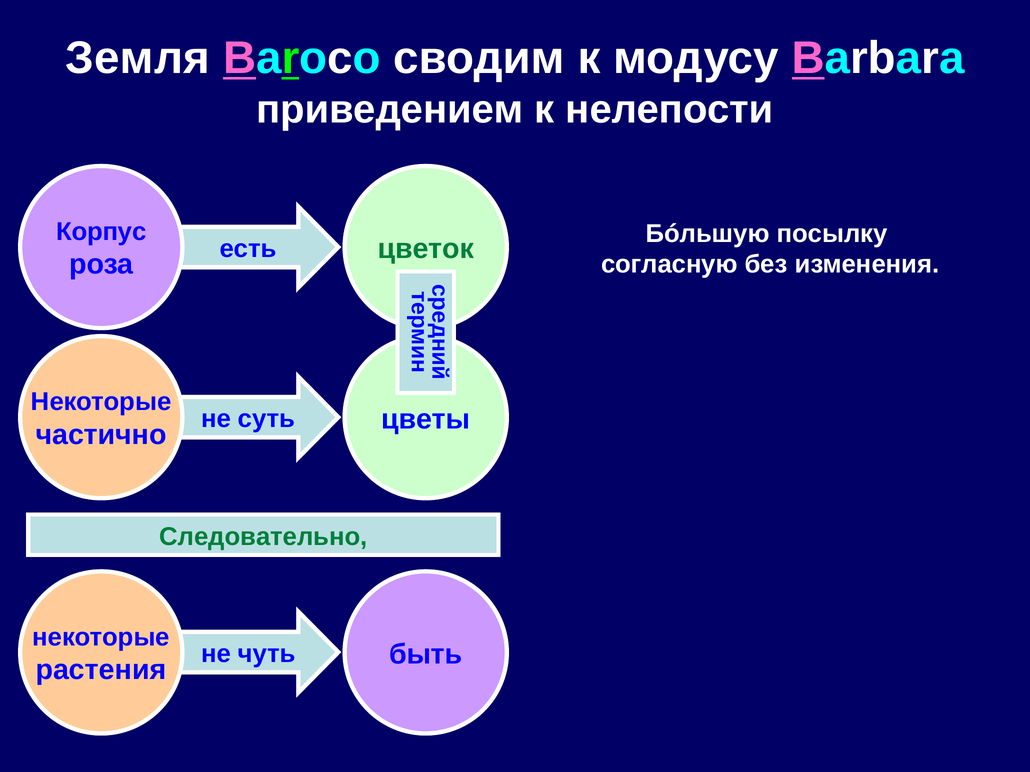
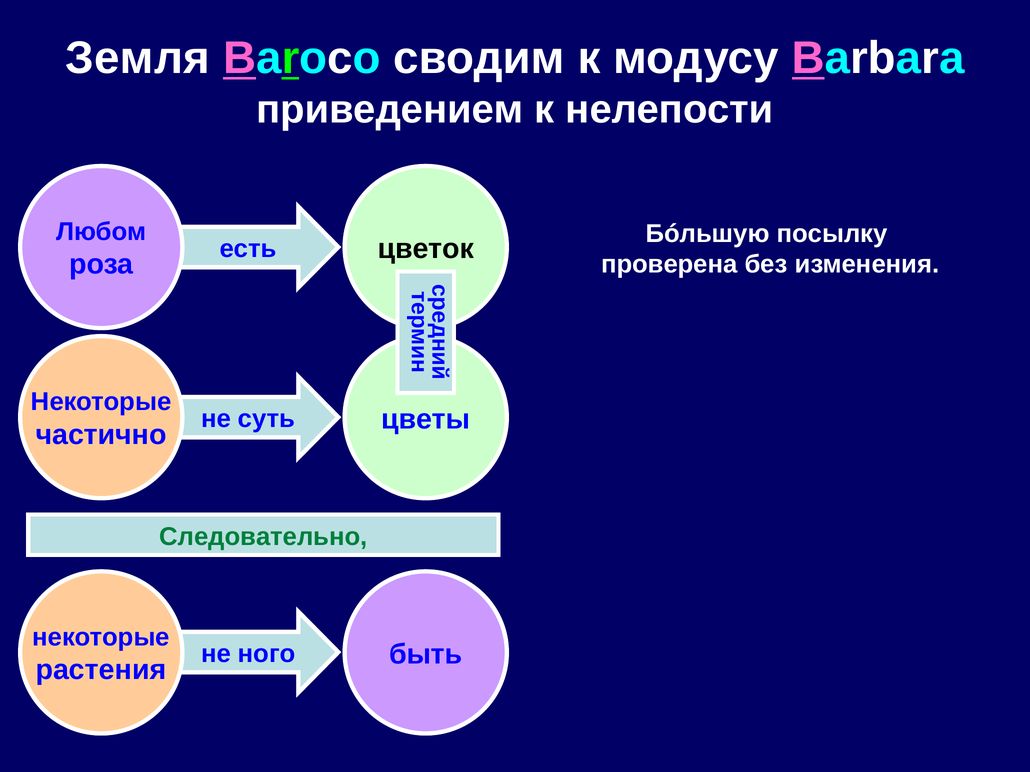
Корпус: Корпус -> Любом
цветок colour: green -> black
согласную: согласную -> проверена
чуть: чуть -> ного
